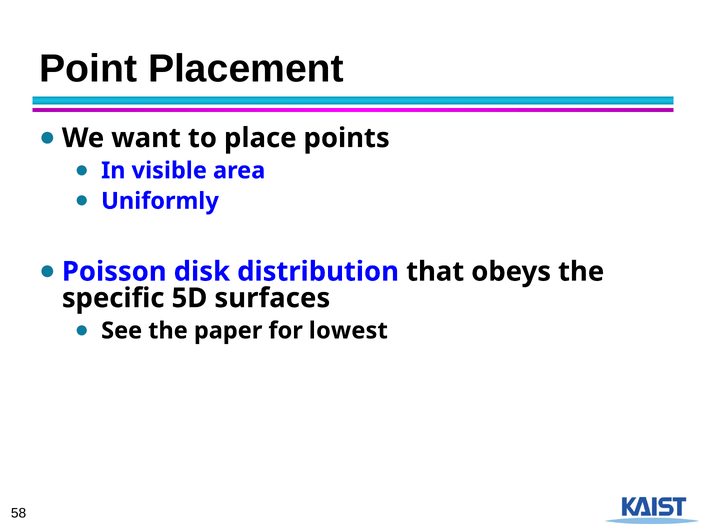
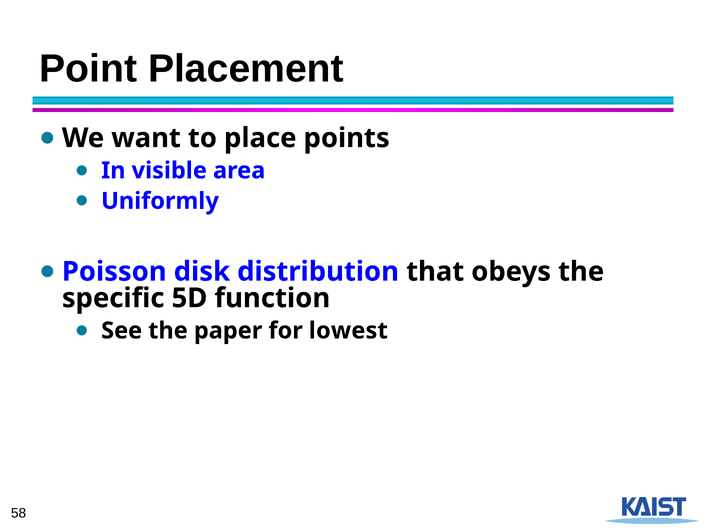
surfaces: surfaces -> function
